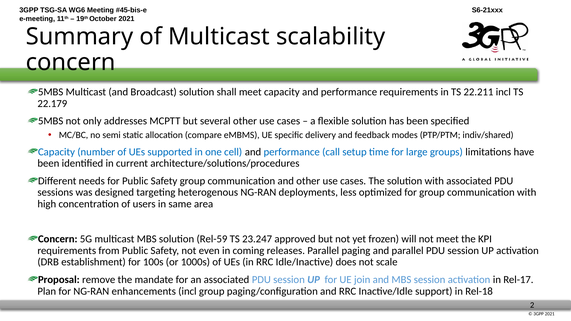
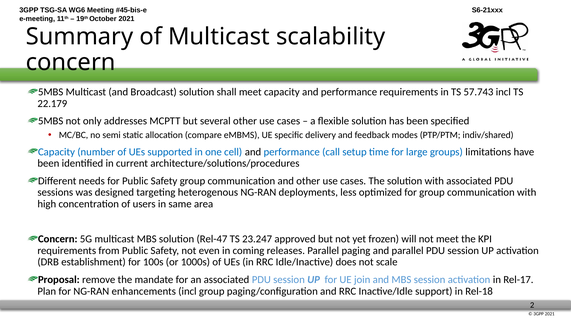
22.211: 22.211 -> 57.743
Rel-59: Rel-59 -> Rel-47
